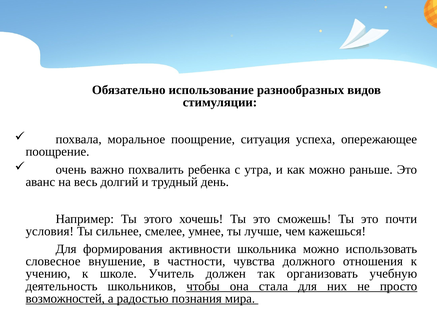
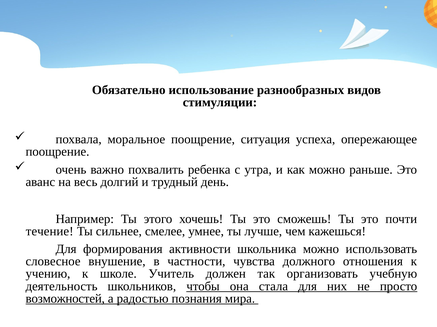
условия: условия -> течение
